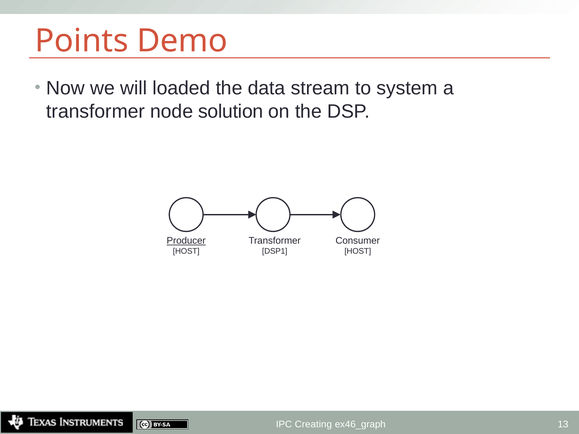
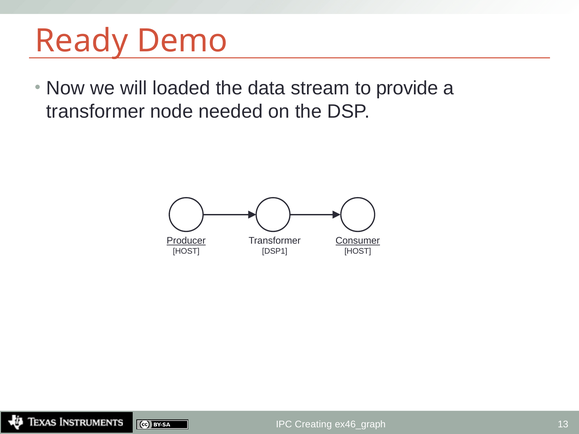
Points: Points -> Ready
system: system -> provide
solution: solution -> needed
Consumer underline: none -> present
